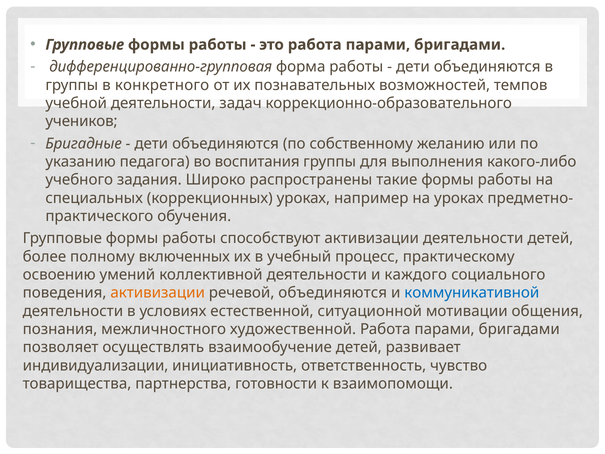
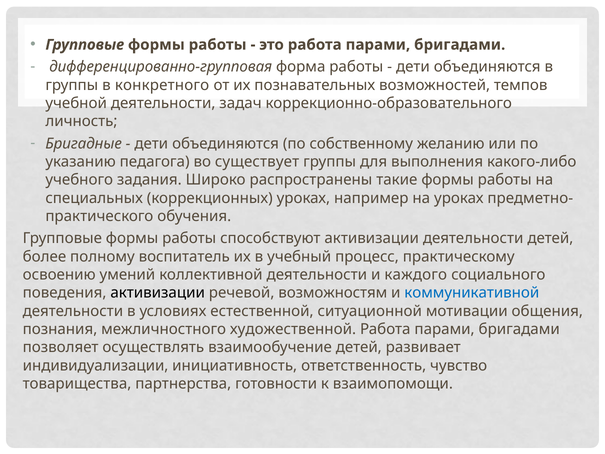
учеников: учеников -> личность
воспитания: воспитания -> существует
включенных: включенных -> воспитатель
активизации at (158, 293) colour: orange -> black
речевой объединяются: объединяются -> возможностям
